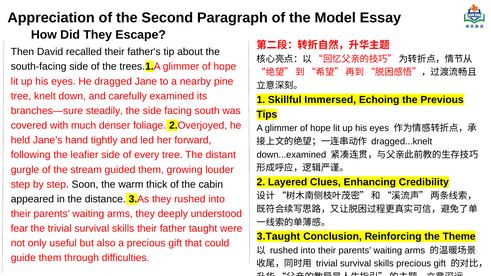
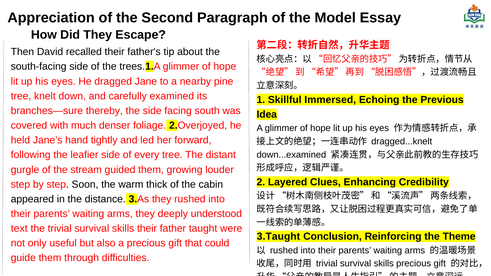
steadily: steadily -> thereby
Tips: Tips -> Idea
fear: fear -> text
